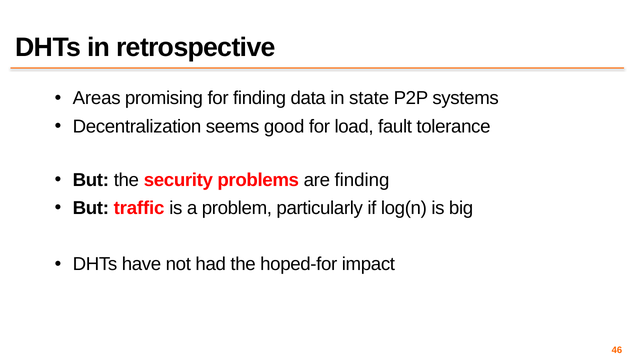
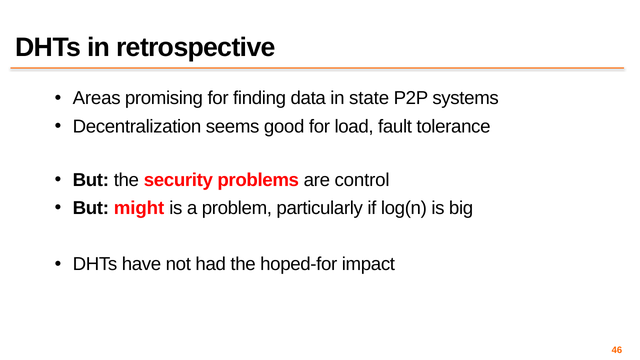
are finding: finding -> control
traffic: traffic -> might
